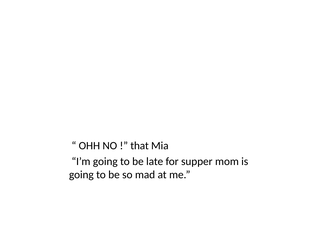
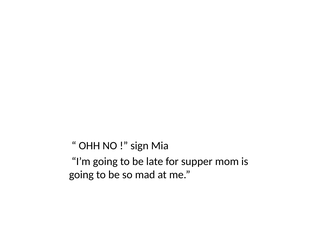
that: that -> sign
